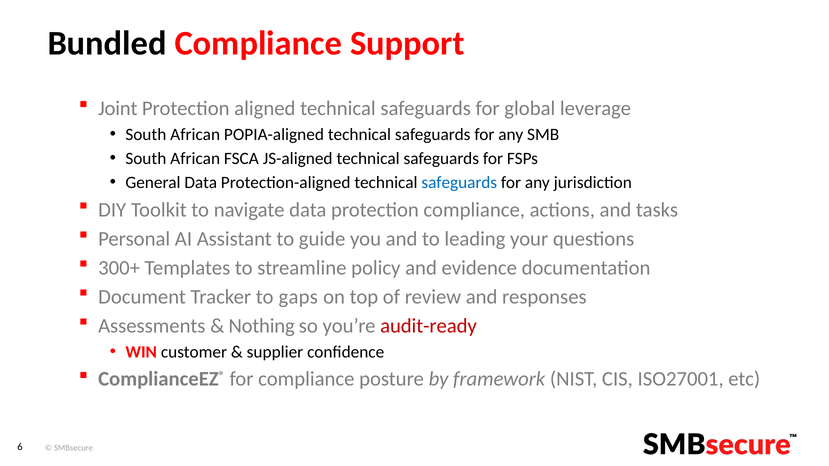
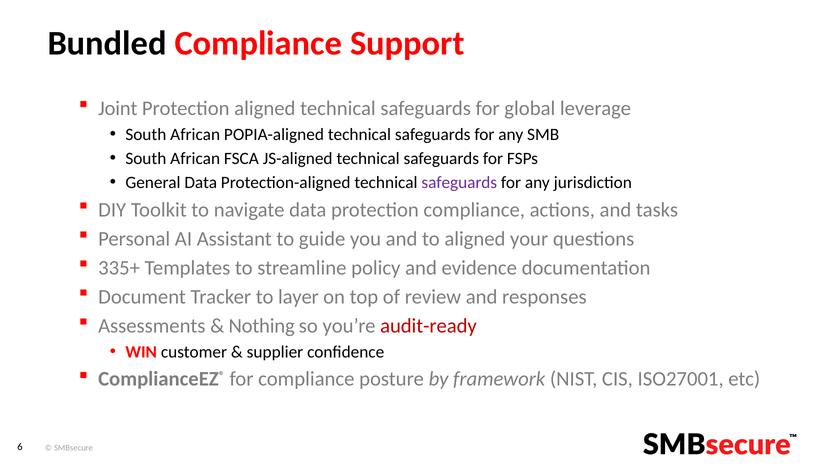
safeguards at (459, 183) colour: blue -> purple
to leading: leading -> aligned
300+: 300+ -> 335+
gaps: gaps -> layer
